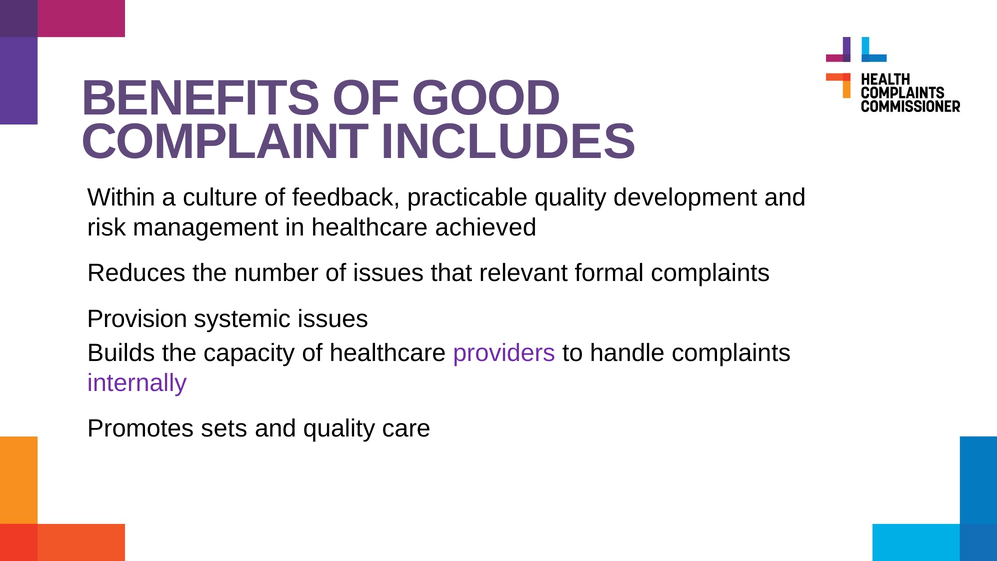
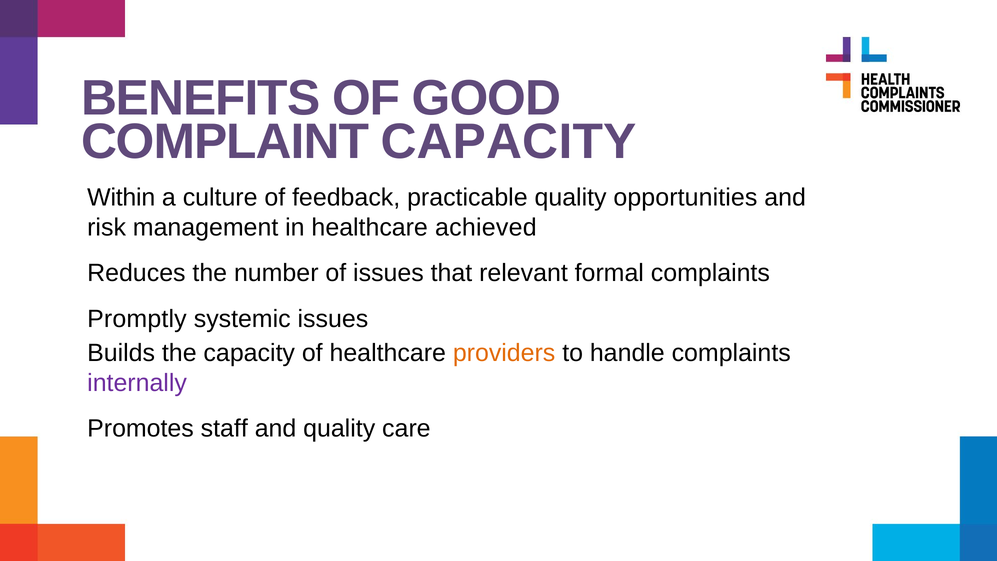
COMPLAINT INCLUDES: INCLUDES -> CAPACITY
development: development -> opportunities
Provision: Provision -> Promptly
providers colour: purple -> orange
sets: sets -> staff
